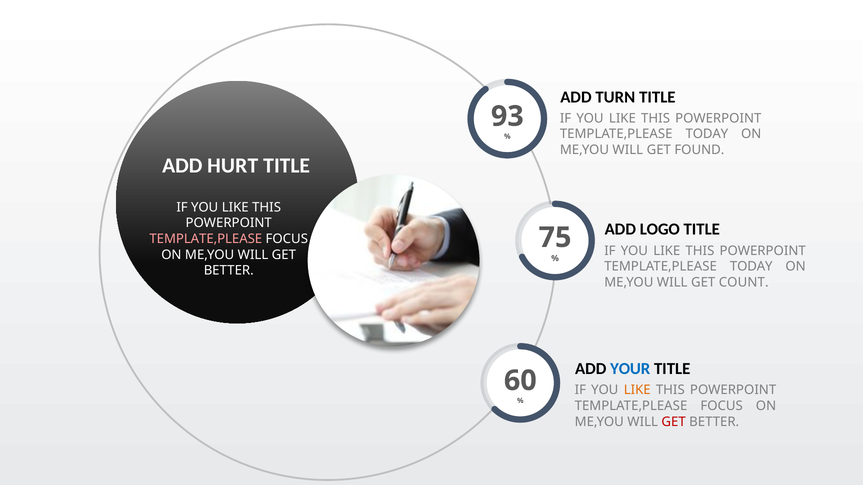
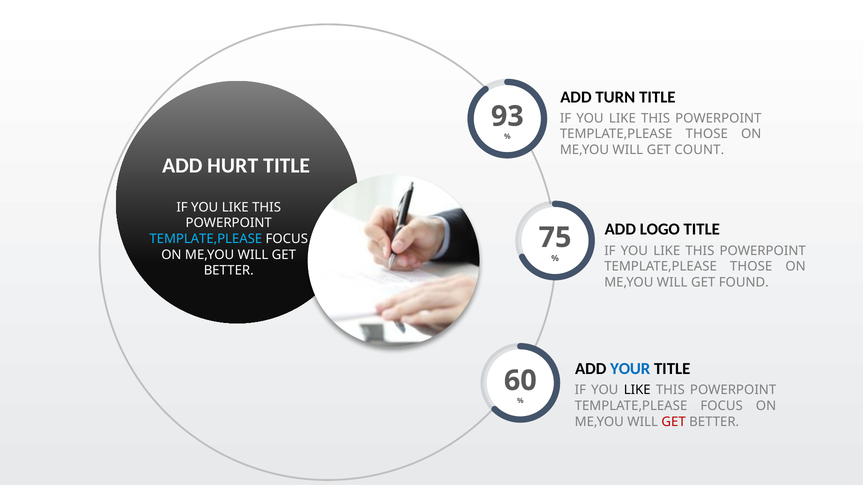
TODAY at (707, 134): TODAY -> THOSE
FOUND: FOUND -> COUNT
TEMPLATE,PLEASE at (206, 239) colour: pink -> light blue
TODAY at (751, 267): TODAY -> THOSE
COUNT: COUNT -> FOUND
LIKE at (637, 390) colour: orange -> black
